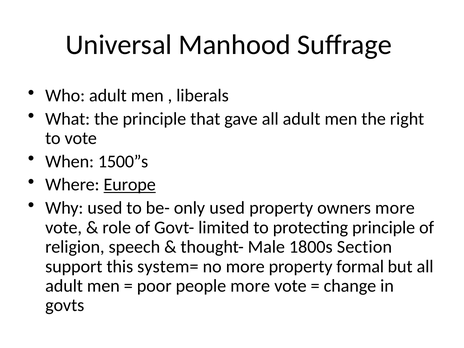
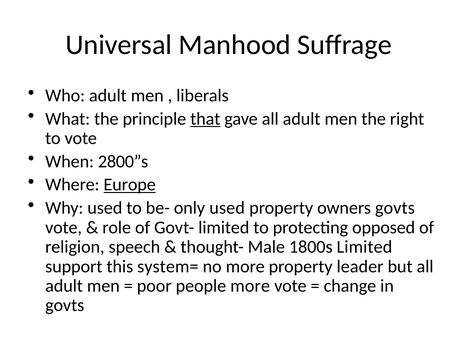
that underline: none -> present
1500”s: 1500”s -> 2800”s
owners more: more -> govts
protecting principle: principle -> opposed
1800s Section: Section -> Limited
formal: formal -> leader
